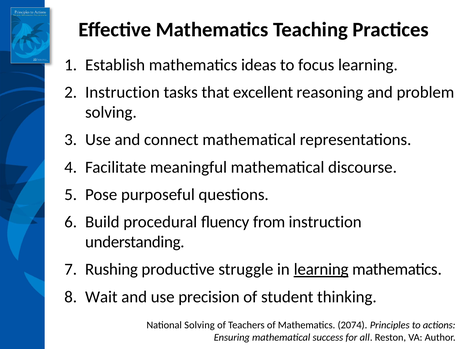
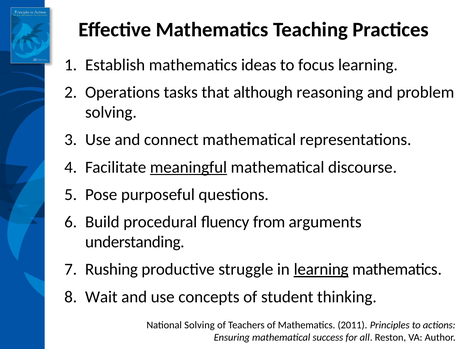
Instruction at (122, 92): Instruction -> Operations
excellent: excellent -> although
meaningful underline: none -> present
from instruction: instruction -> arguments
precision: precision -> concepts
2074: 2074 -> 2011
